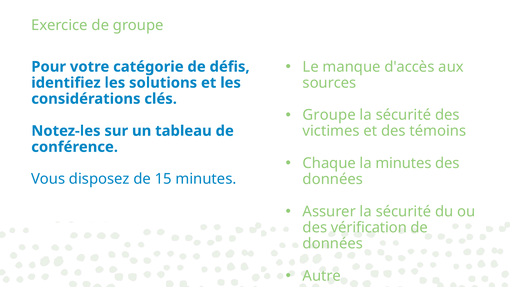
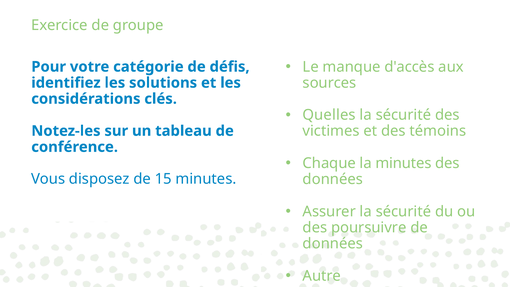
Groupe at (329, 115): Groupe -> Quelles
vérification: vérification -> poursuivre
